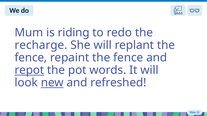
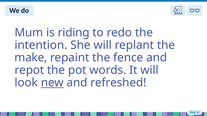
recharge: recharge -> intention
fence at (31, 58): fence -> make
repot underline: present -> none
